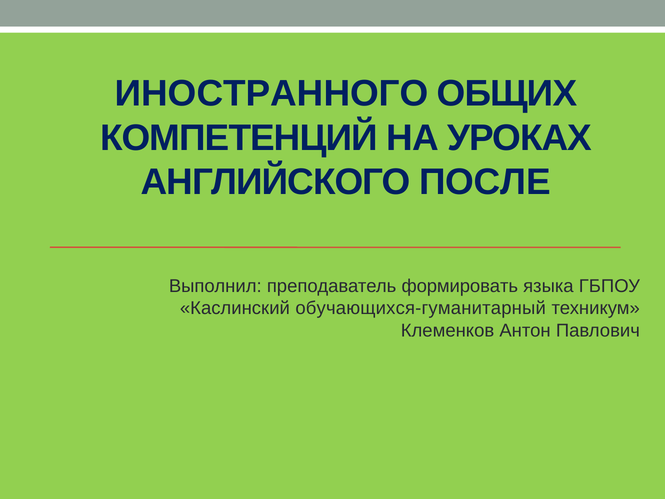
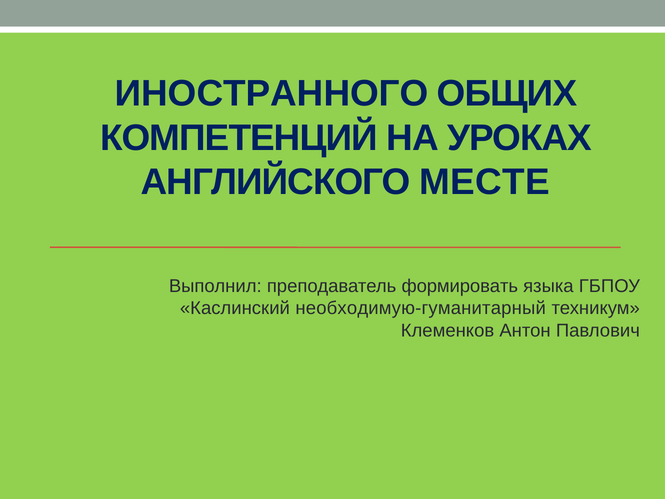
ПОСЛЕ: ПОСЛЕ -> МЕСТЕ
обучающихся-гуманитарный: обучающихся-гуманитарный -> необходимую-гуманитарный
